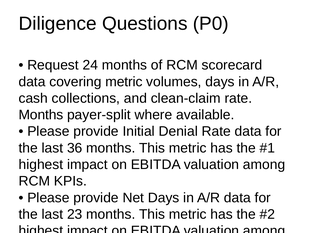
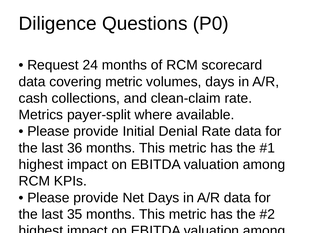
Months at (41, 115): Months -> Metrics
23: 23 -> 35
